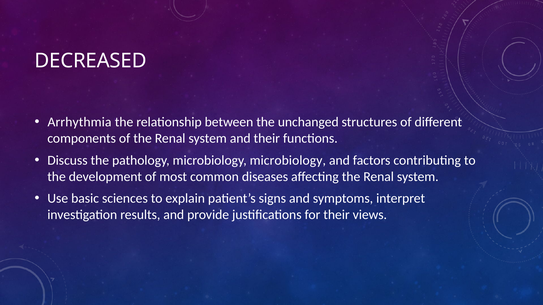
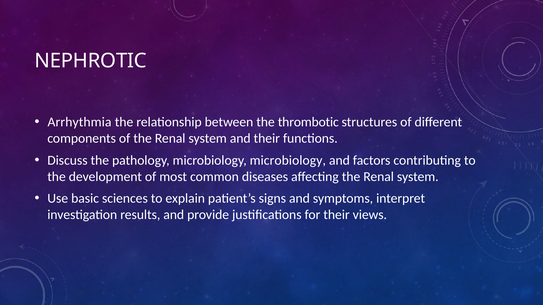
DECREASED: DECREASED -> NEPHROTIC
unchanged: unchanged -> thrombotic
